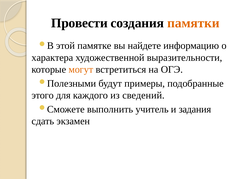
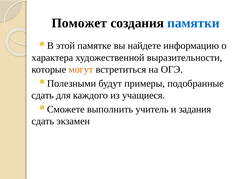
Провести: Провести -> Поможет
памятки colour: orange -> blue
этого at (43, 95): этого -> сдать
сведений: сведений -> учащиеся
